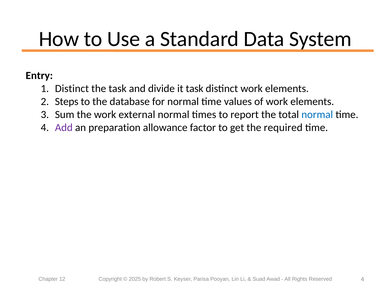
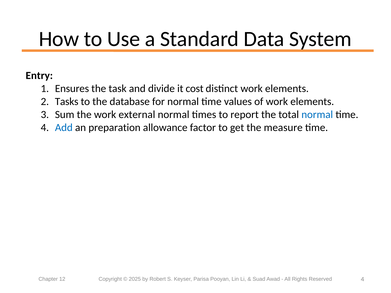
Distinct at (72, 89): Distinct -> Ensures
it task: task -> cost
Steps: Steps -> Tasks
Add colour: purple -> blue
required: required -> measure
